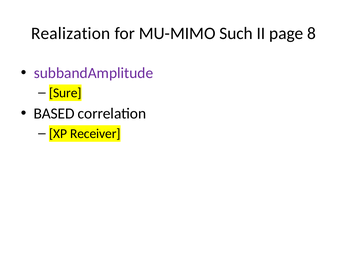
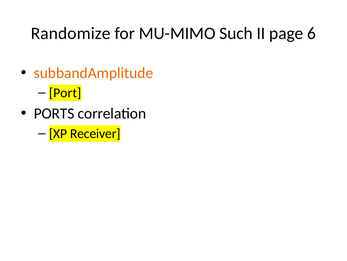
Realization: Realization -> Randomize
8: 8 -> 6
subbandAmplitude colour: purple -> orange
Sure: Sure -> Port
BASED: BASED -> PORTS
